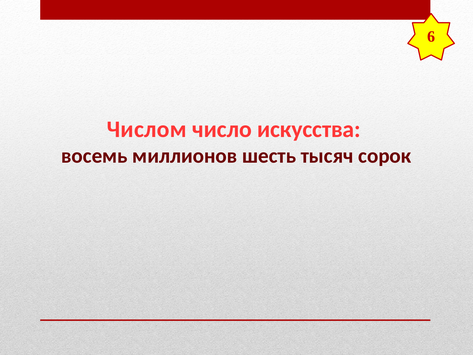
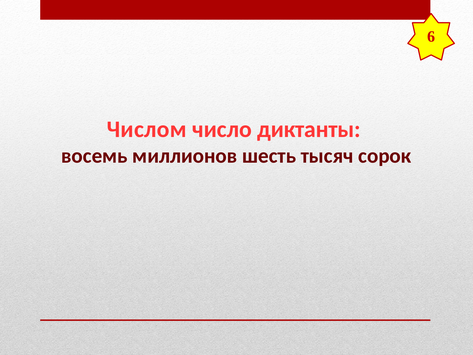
искусства: искусства -> диктанты
